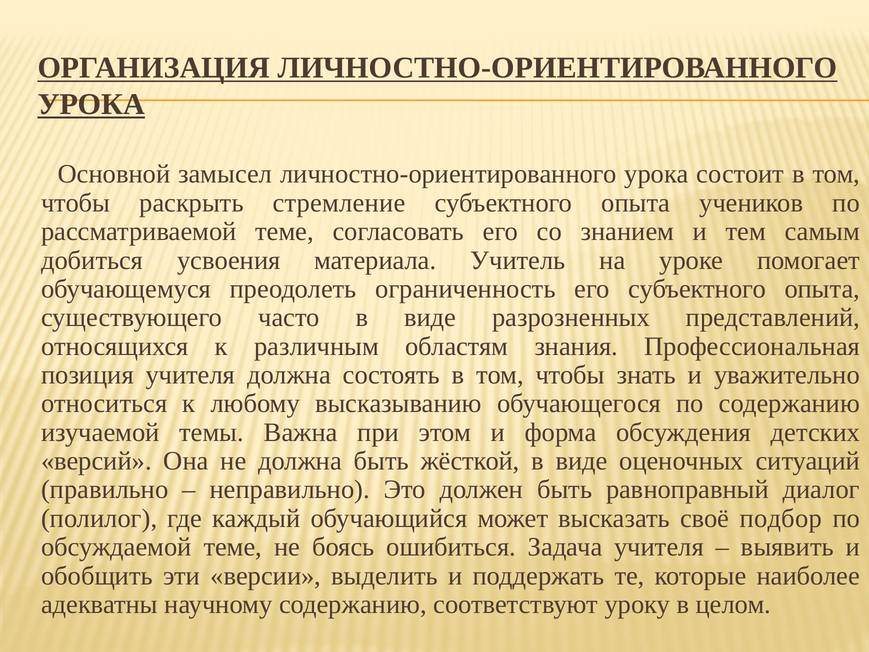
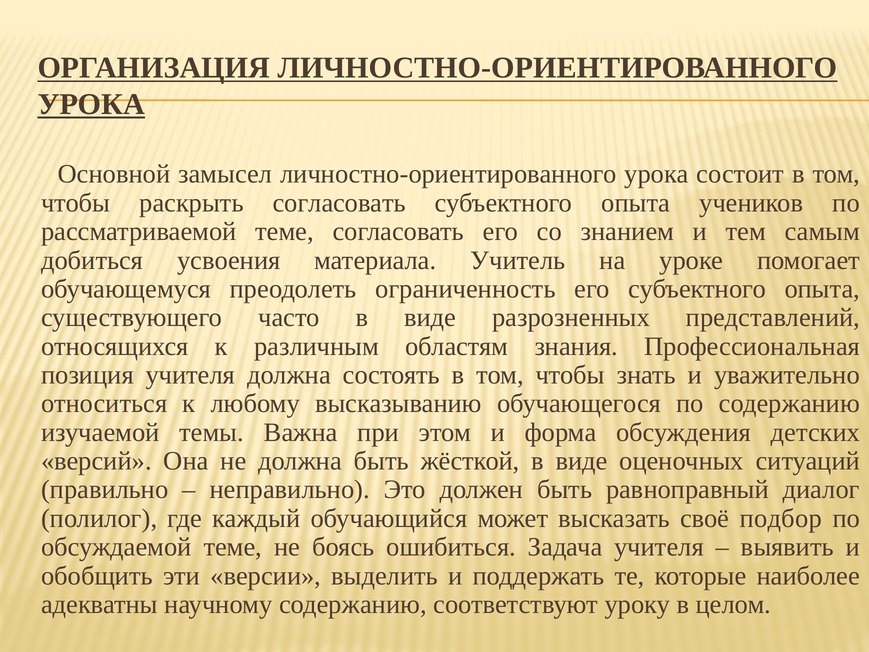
раскрыть стремление: стремление -> согласовать
